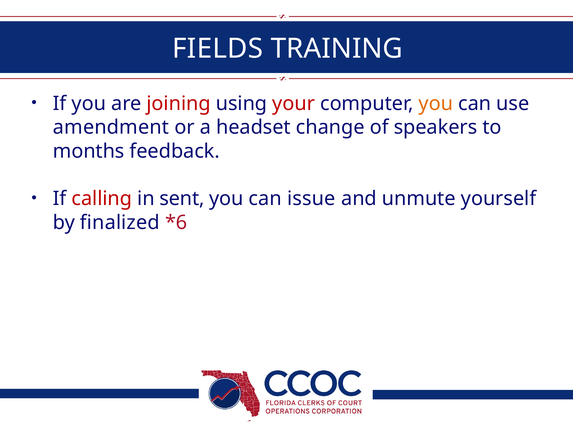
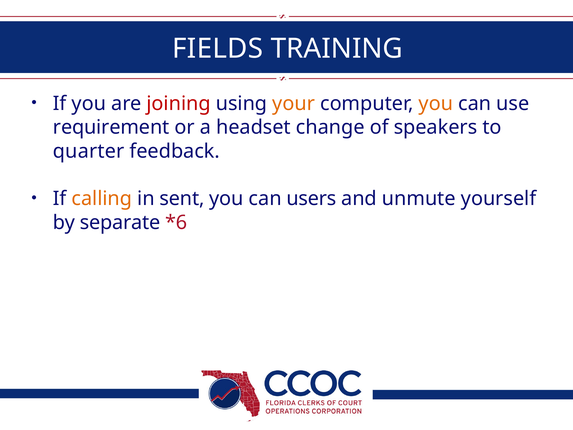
your colour: red -> orange
amendment: amendment -> requirement
months: months -> quarter
calling colour: red -> orange
issue: issue -> users
finalized: finalized -> separate
